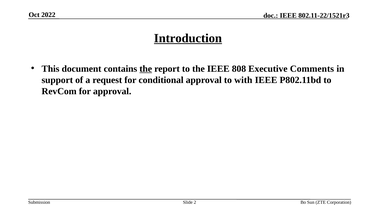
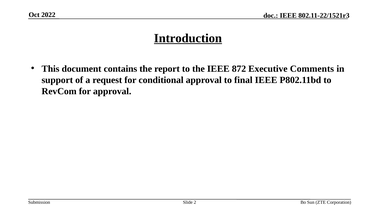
the at (146, 69) underline: present -> none
808: 808 -> 872
with: with -> final
